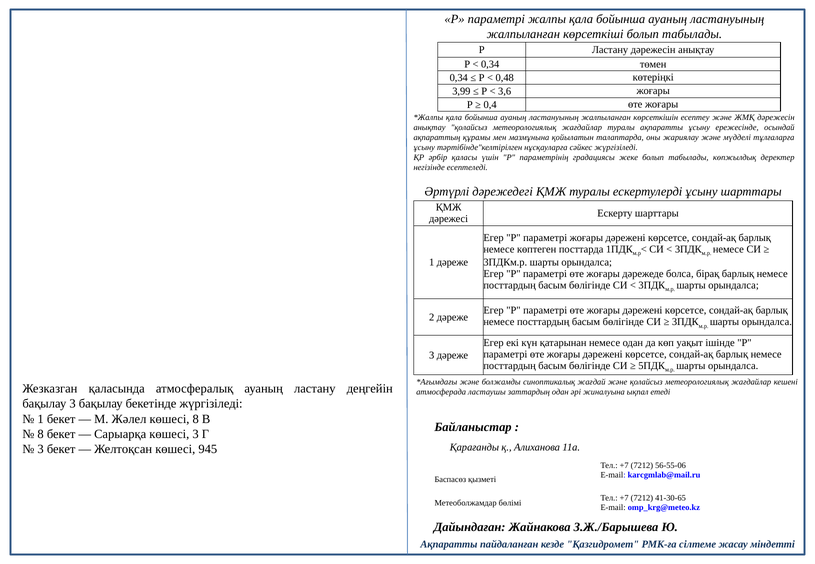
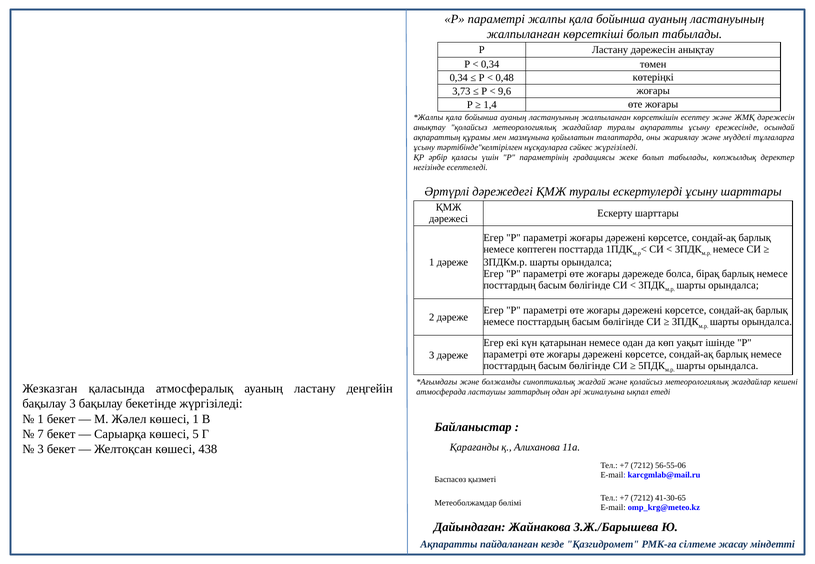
3,99: 3,99 -> 3,73
3,6: 3,6 -> 9,6
0,4: 0,4 -> 1,4
көшесі 8: 8 -> 1
8 at (41, 434): 8 -> 7
көшесі 3: 3 -> 5
945: 945 -> 438
